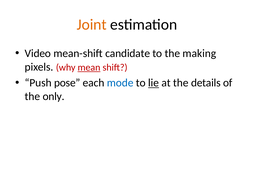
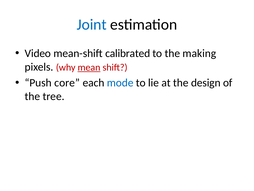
Joint colour: orange -> blue
candidate: candidate -> calibrated
pose: pose -> core
lie underline: present -> none
details: details -> design
only: only -> tree
